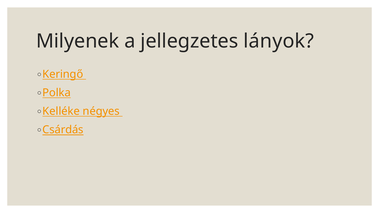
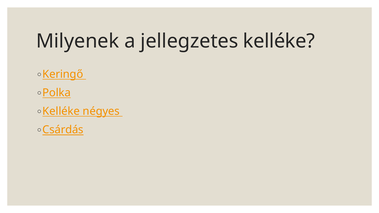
jellegzetes lányok: lányok -> kelléke
